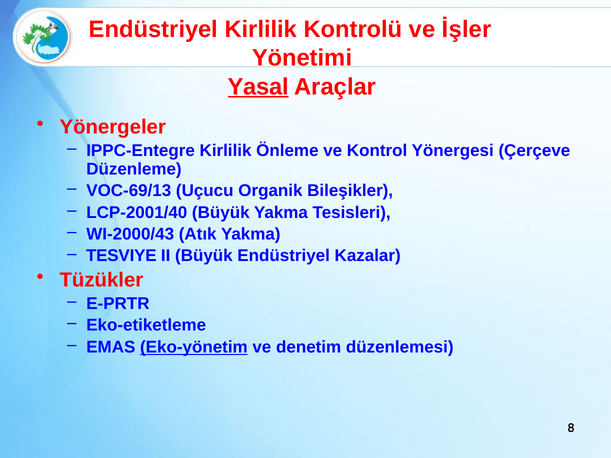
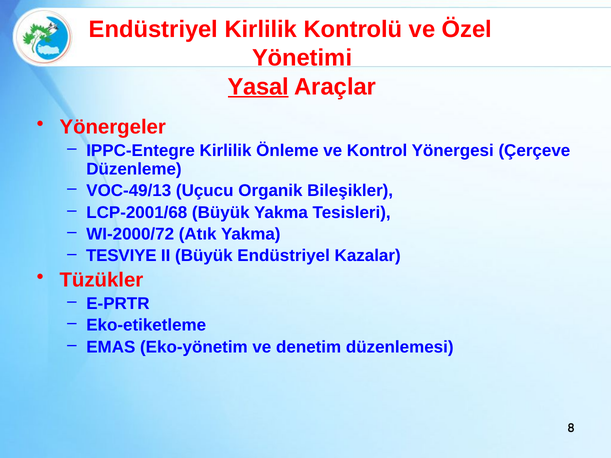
İşler: İşler -> Özel
VOC-69/13: VOC-69/13 -> VOC-49/13
LCP-2001/40: LCP-2001/40 -> LCP-2001/68
WI-2000/43: WI-2000/43 -> WI-2000/72
Eko-yönetim underline: present -> none
